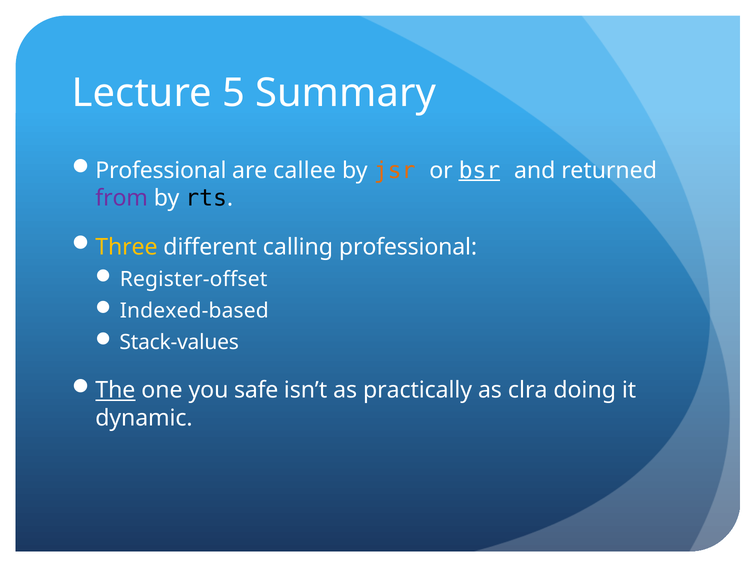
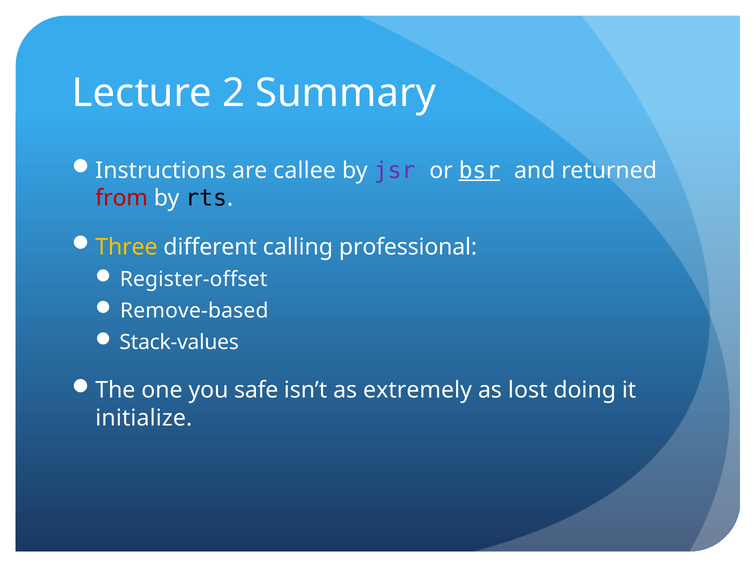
5: 5 -> 2
Professional at (161, 170): Professional -> Instructions
jsr colour: orange -> purple
from colour: purple -> red
Indexed-based: Indexed-based -> Remove-based
The underline: present -> none
practically: practically -> extremely
clra: clra -> lost
dynamic: dynamic -> initialize
